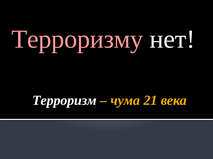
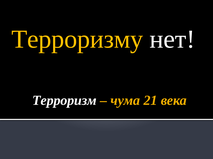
Терроризму colour: pink -> yellow
